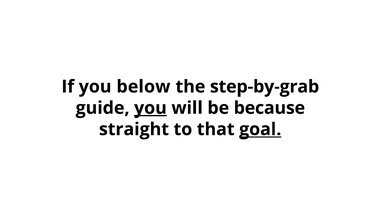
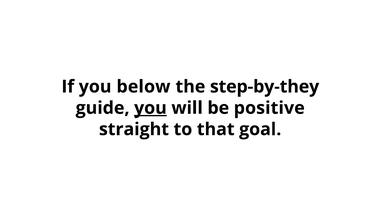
step-by-grab: step-by-grab -> step-by-they
because: because -> positive
goal underline: present -> none
